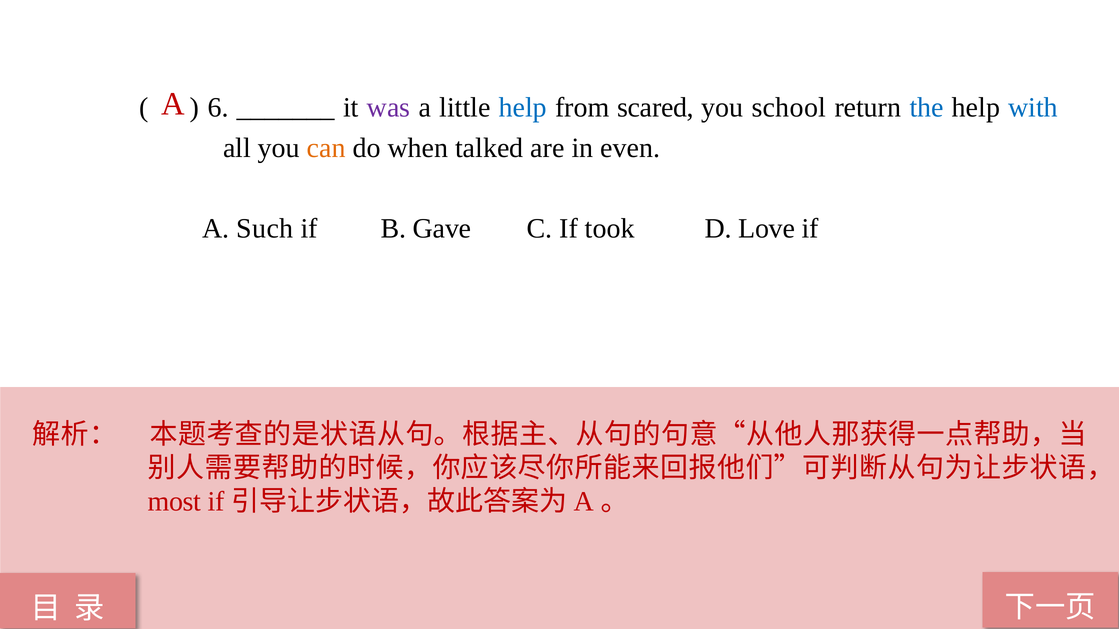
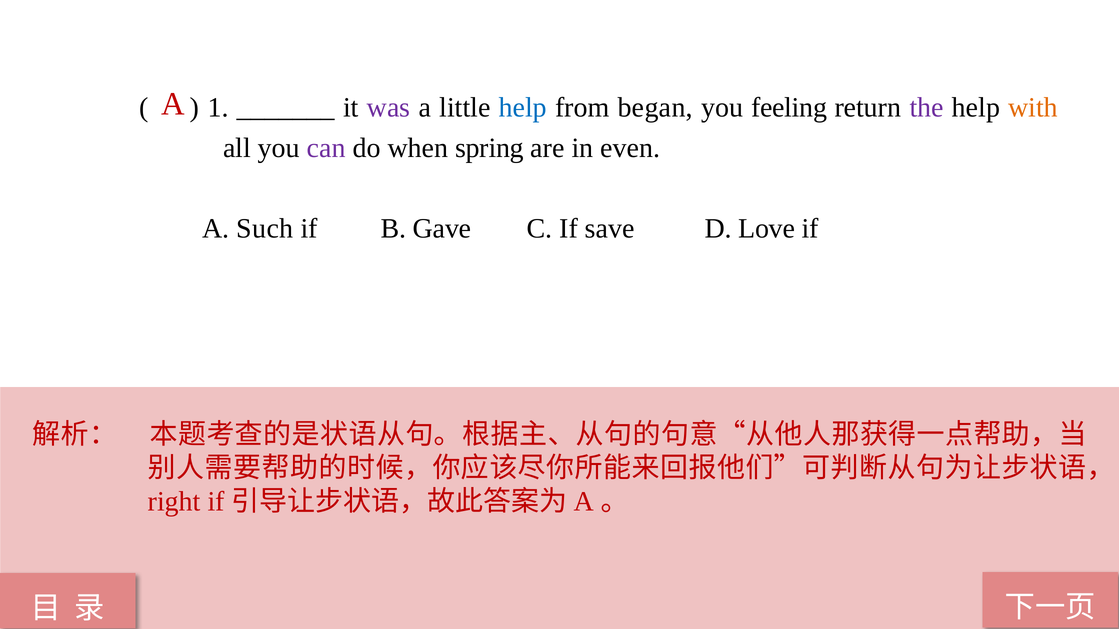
6: 6 -> 1
scared: scared -> began
school: school -> feeling
the colour: blue -> purple
with colour: blue -> orange
can colour: orange -> purple
talked: talked -> spring
took: took -> save
most: most -> right
